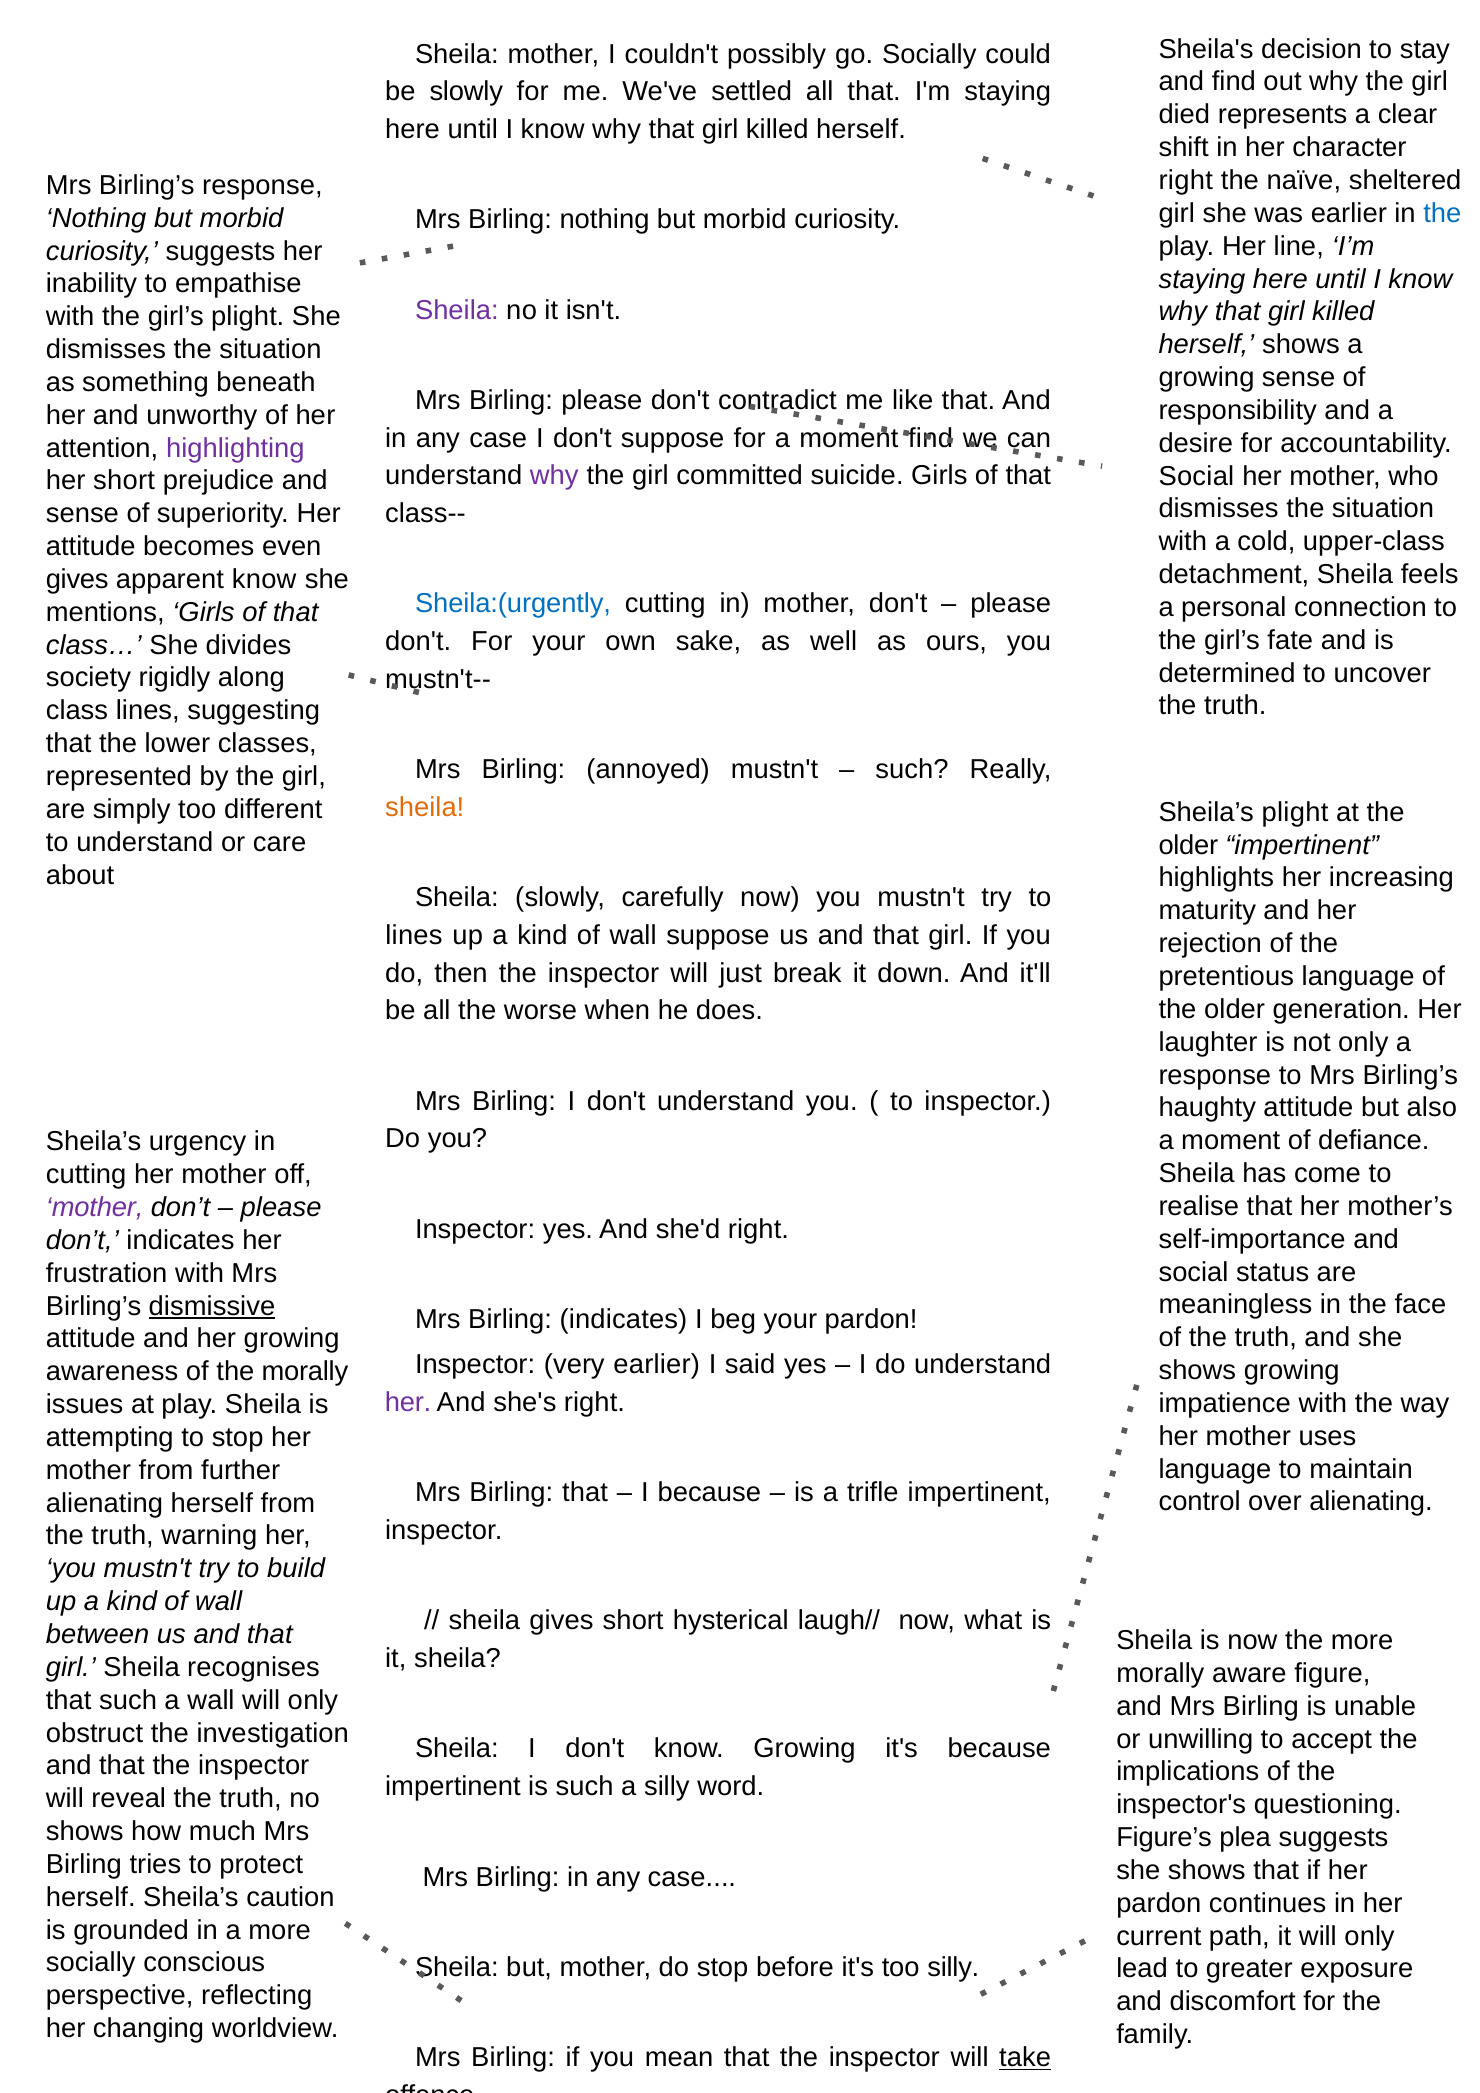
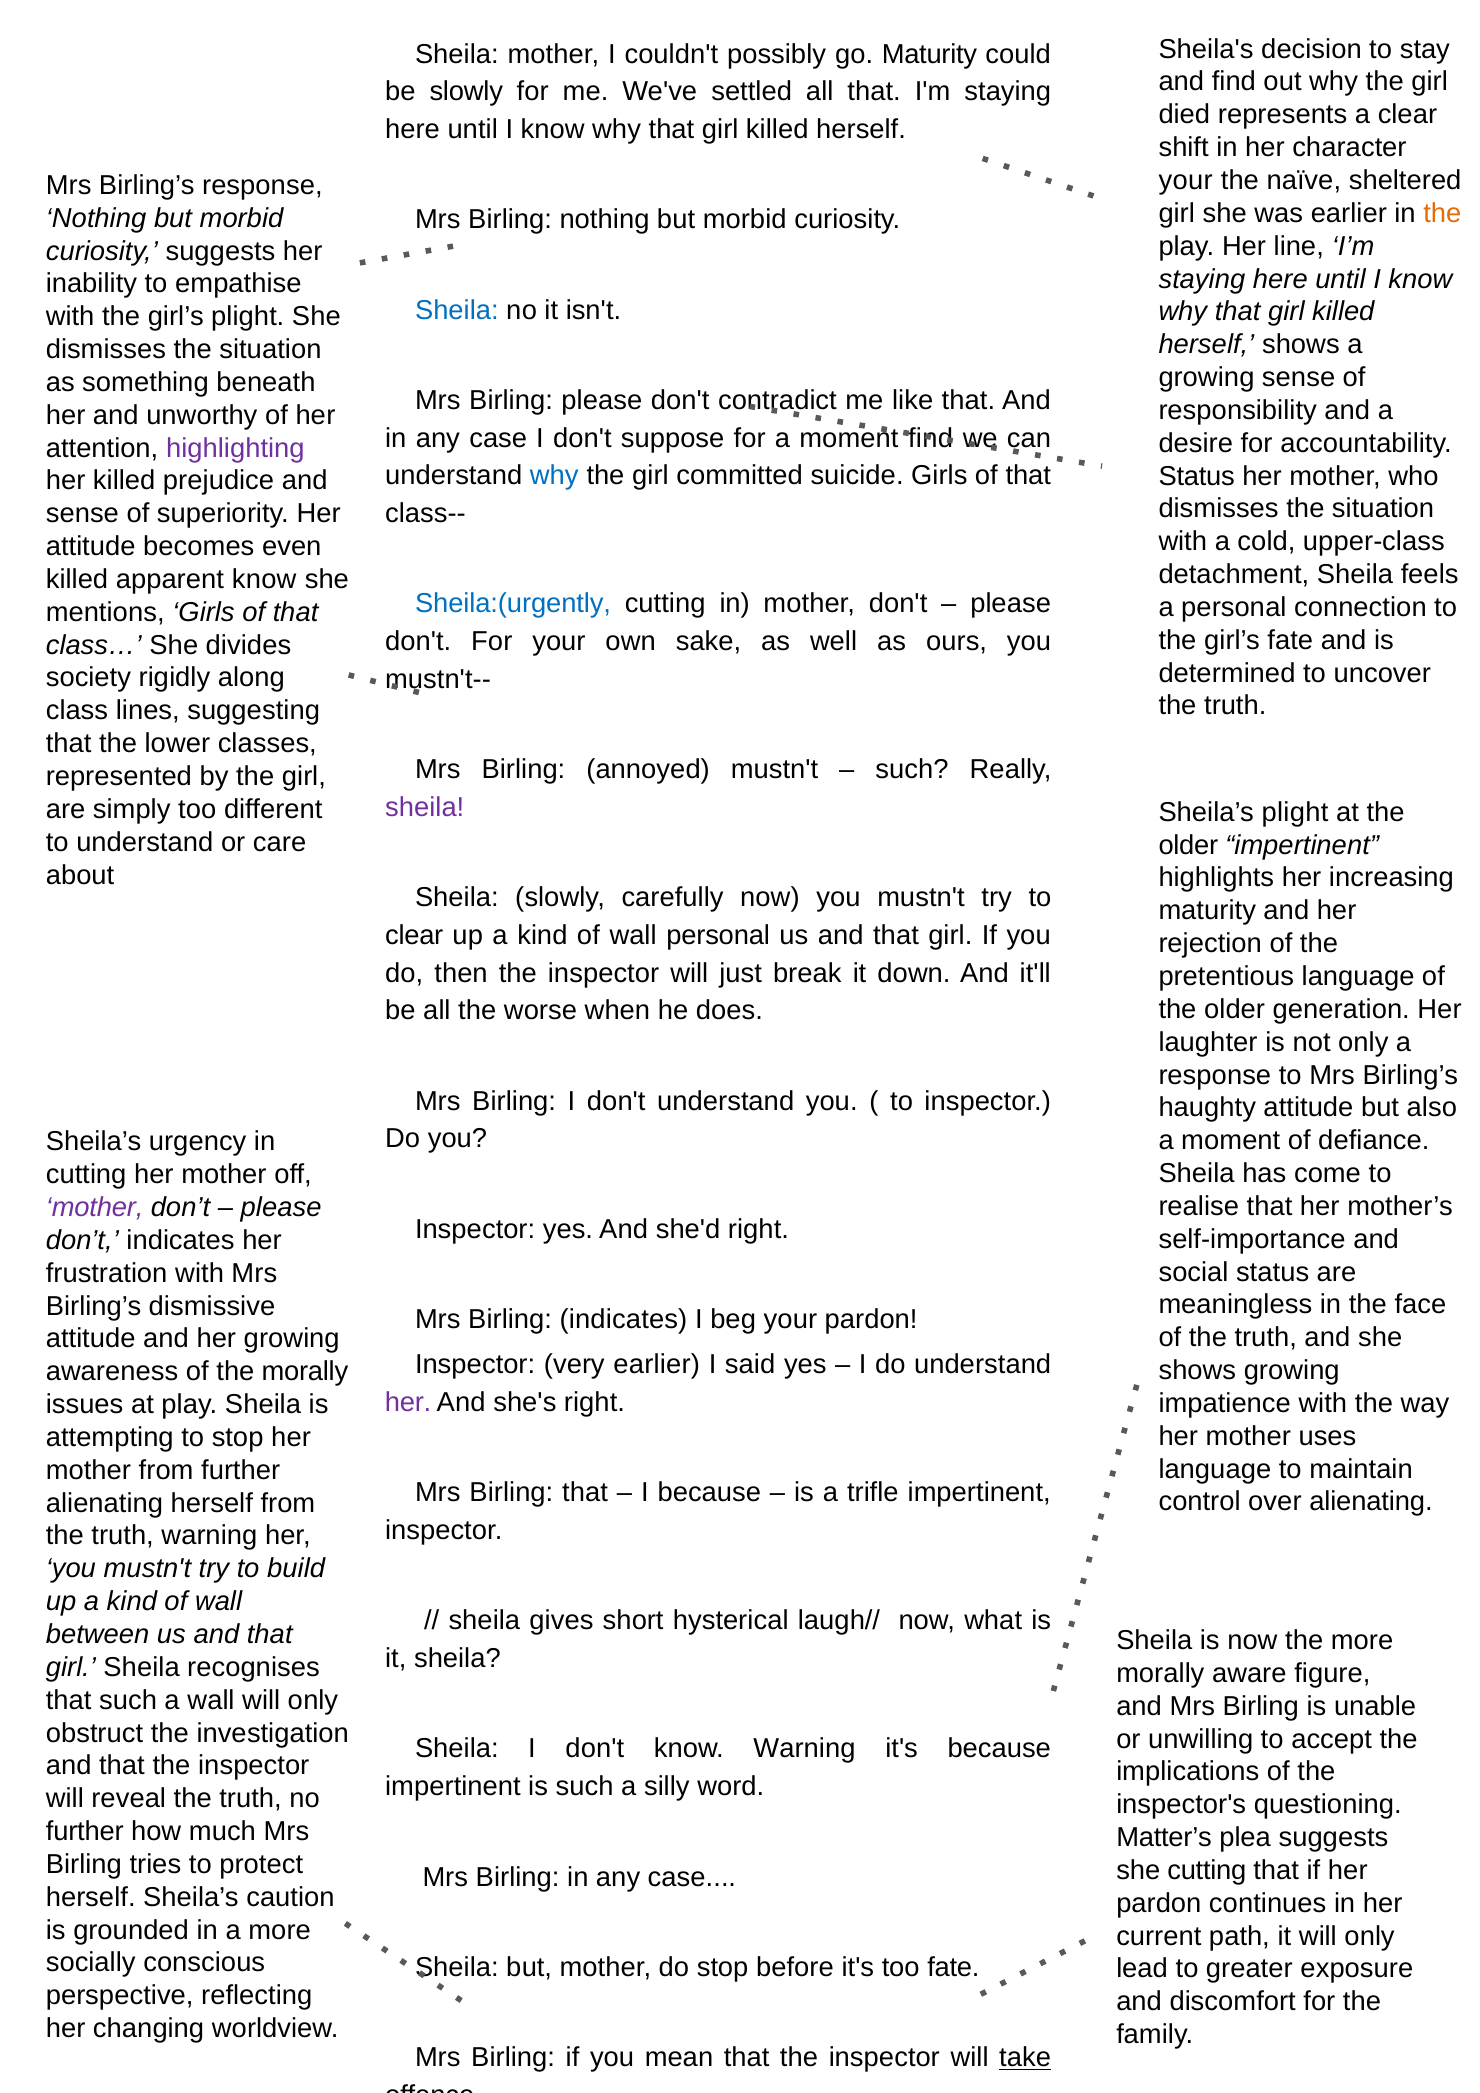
go Socially: Socially -> Maturity
right at (1186, 180): right -> your
the at (1442, 213) colour: blue -> orange
Sheila at (457, 310) colour: purple -> blue
why at (554, 476) colour: purple -> blue
Social at (1196, 476): Social -> Status
her short: short -> killed
gives at (77, 579): gives -> killed
sheila at (425, 807) colour: orange -> purple
lines at (414, 936): lines -> clear
wall suppose: suppose -> personal
dismissive underline: present -> none
know Growing: Growing -> Warning
shows at (85, 1832): shows -> further
Figure’s: Figure’s -> Matter’s
shows at (1207, 1871): shows -> cutting
too silly: silly -> fate
